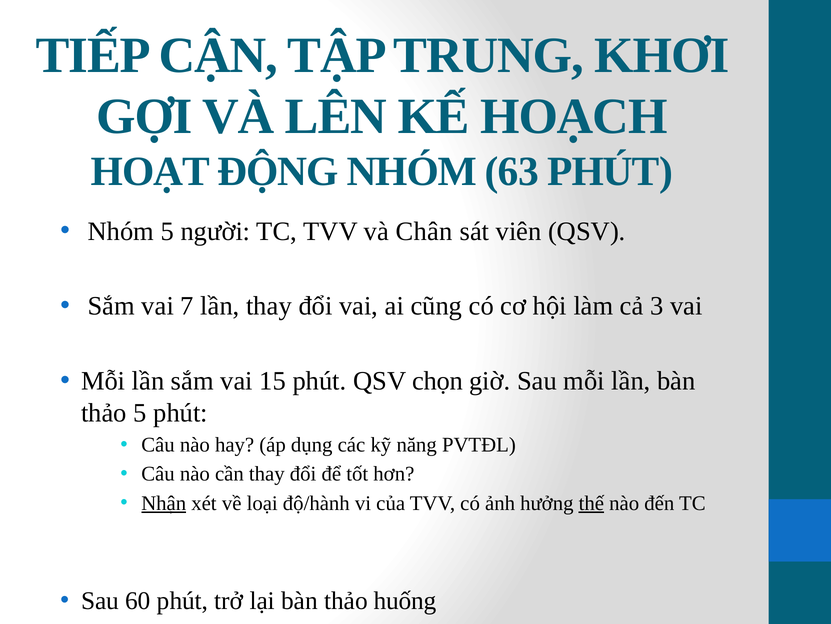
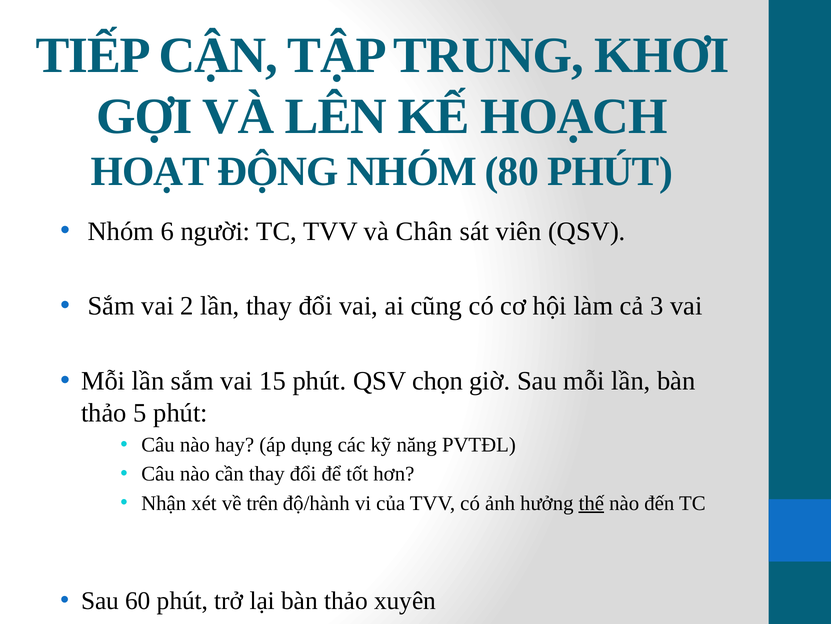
63: 63 -> 80
Nhóm 5: 5 -> 6
7: 7 -> 2
Nhận underline: present -> none
loại: loại -> trên
huống: huống -> xuyên
